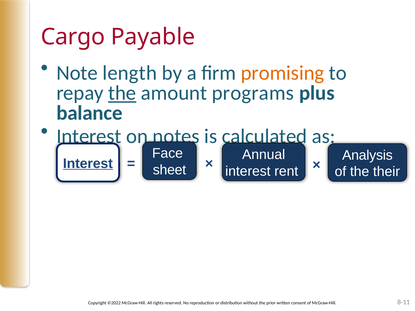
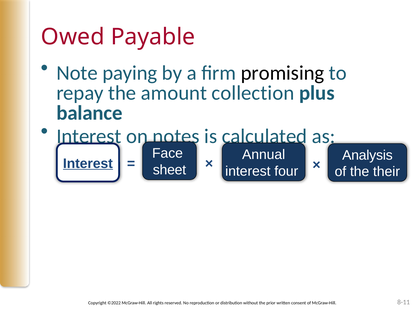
Cargo: Cargo -> Owed
length: length -> paying
promising colour: orange -> black
the at (122, 93) underline: present -> none
programs: programs -> collection
rent: rent -> four
